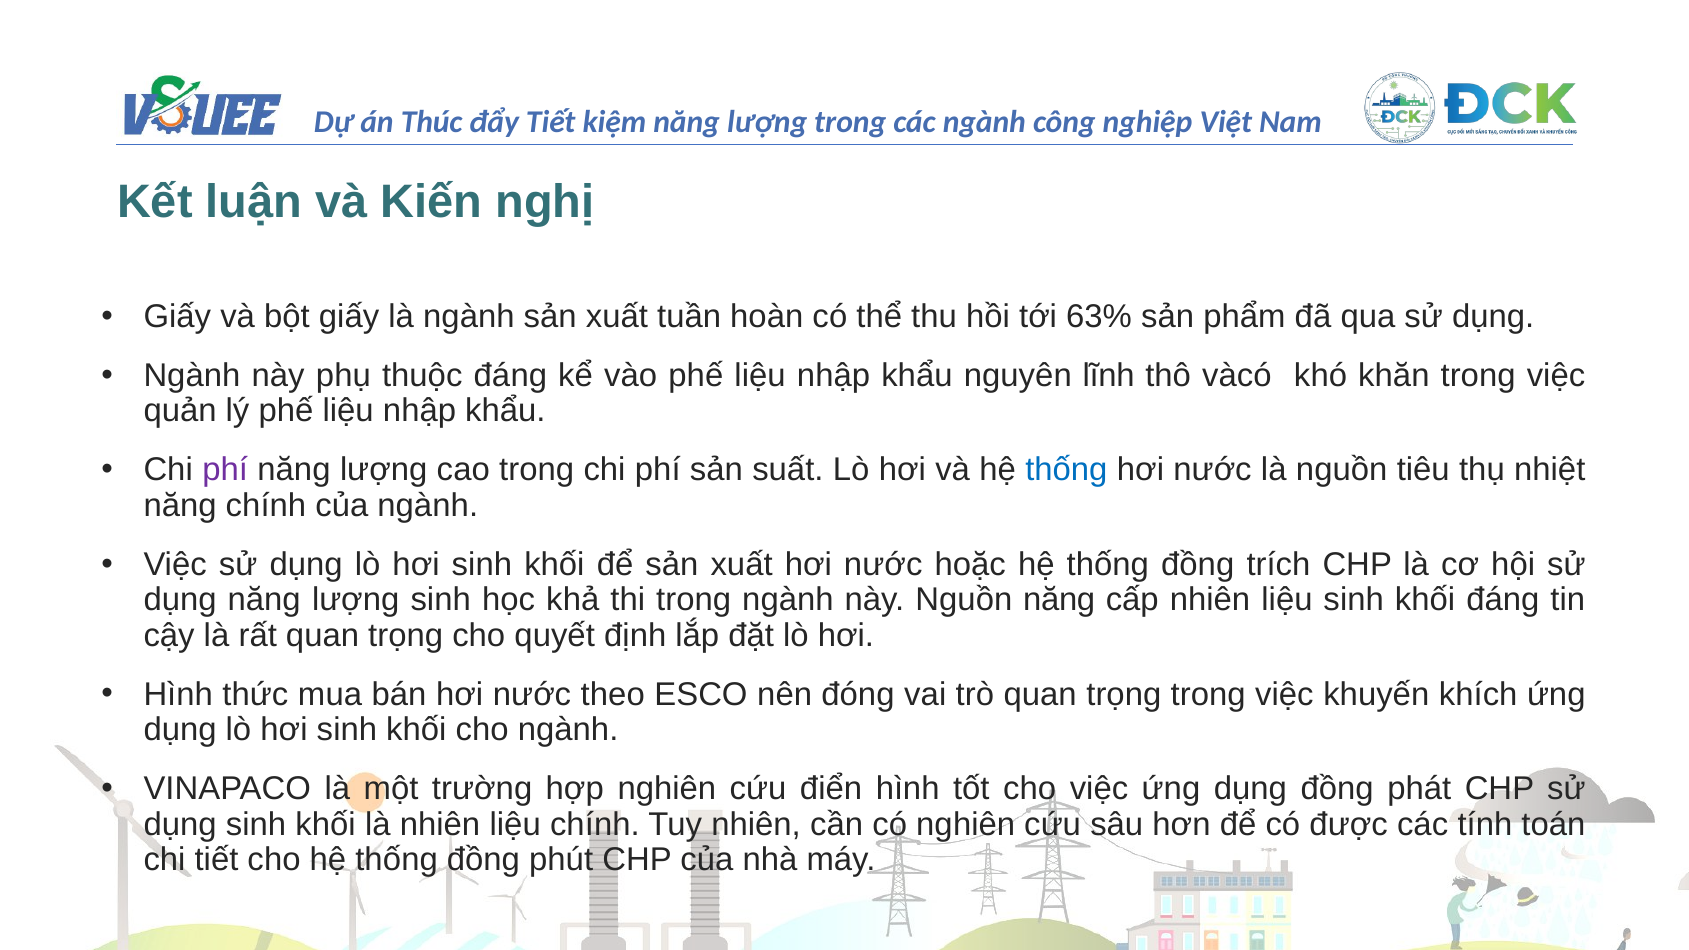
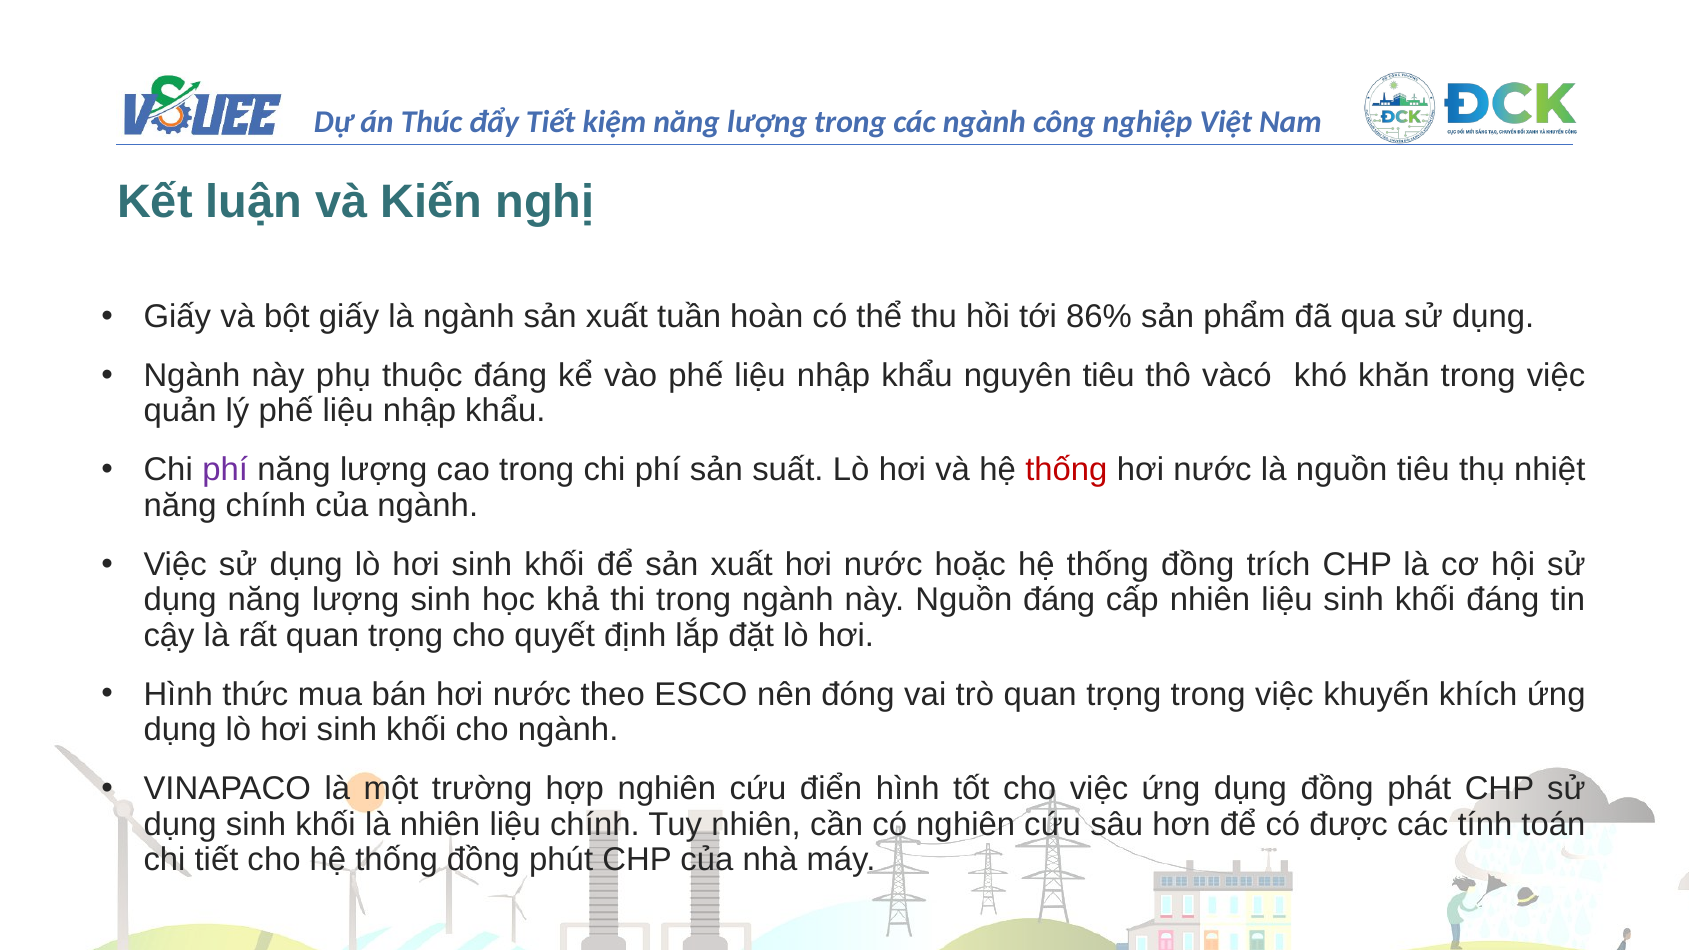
63%: 63% -> 86%
nguyên lĩnh: lĩnh -> tiêu
thống at (1066, 470) colour: blue -> red
Nguồn năng: năng -> đáng
